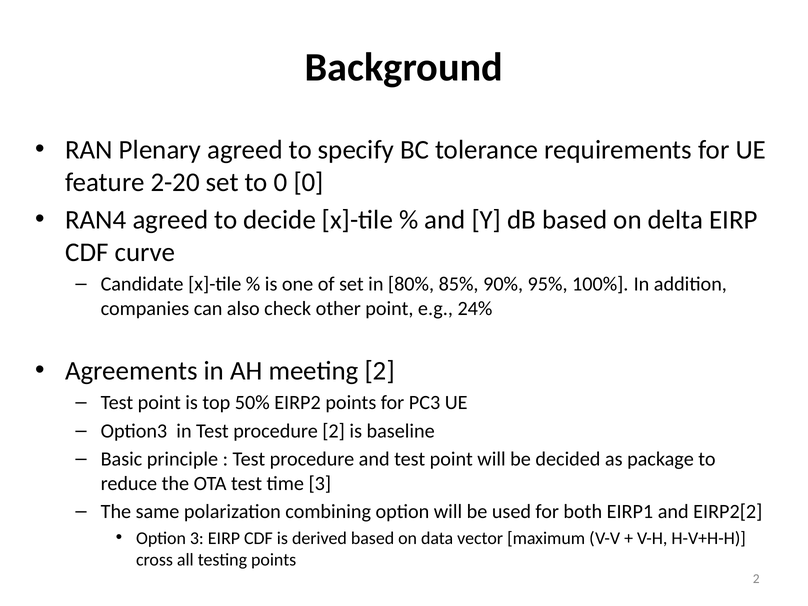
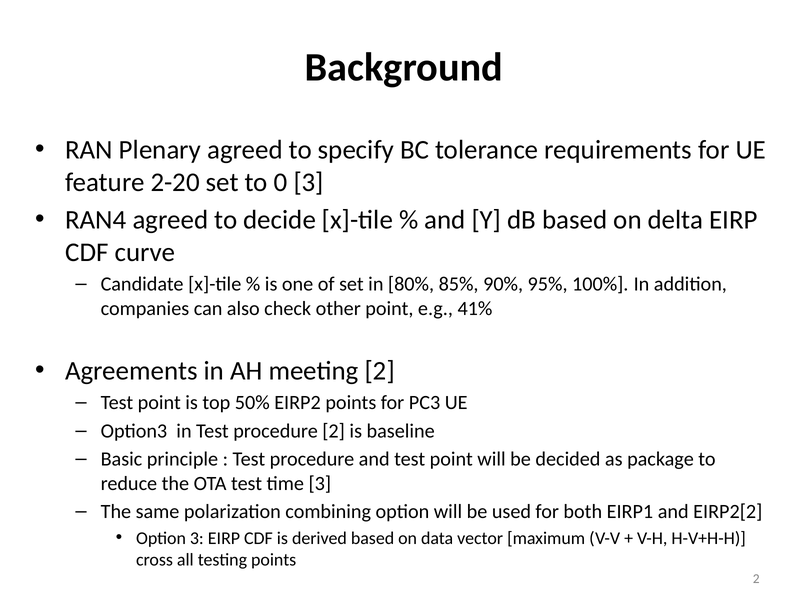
0 0: 0 -> 3
24%: 24% -> 41%
